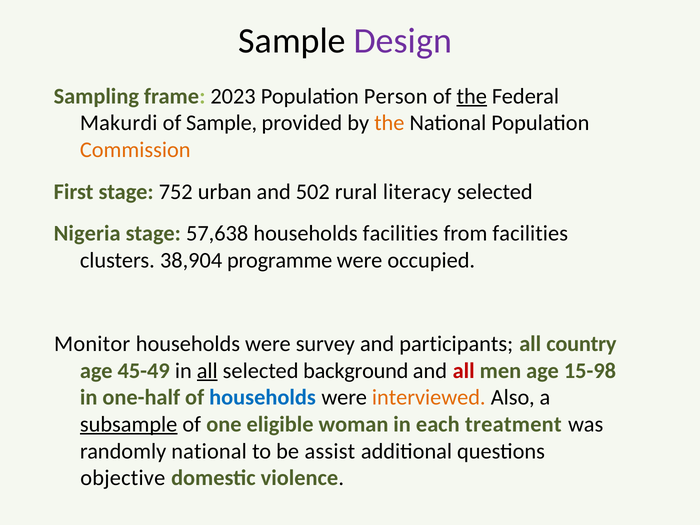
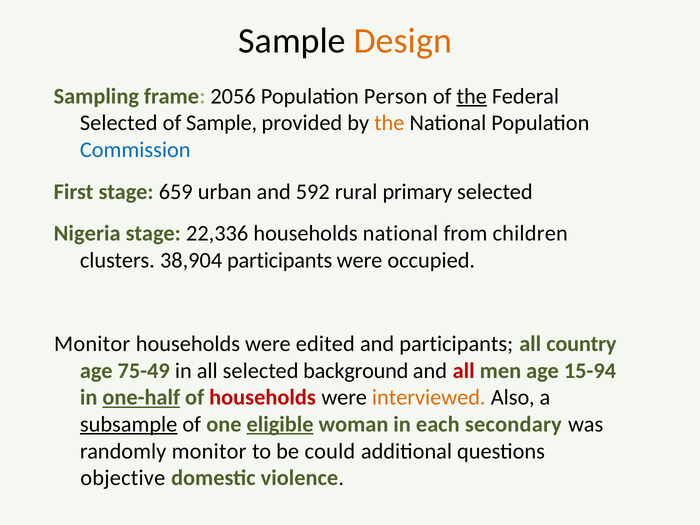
Design colour: purple -> orange
2023: 2023 -> 2056
Makurdi at (119, 123): Makurdi -> Selected
Commission colour: orange -> blue
752: 752 -> 659
502: 502 -> 592
literacy: literacy -> primary
57,638: 57,638 -> 22,336
households facilities: facilities -> national
from facilities: facilities -> children
38,904 programme: programme -> participants
survey: survey -> edited
45-49: 45-49 -> 75-49
all at (207, 371) underline: present -> none
15-98: 15-98 -> 15-94
one-half underline: none -> present
households at (263, 397) colour: blue -> red
eligible underline: none -> present
treatment: treatment -> secondary
randomly national: national -> monitor
assist: assist -> could
